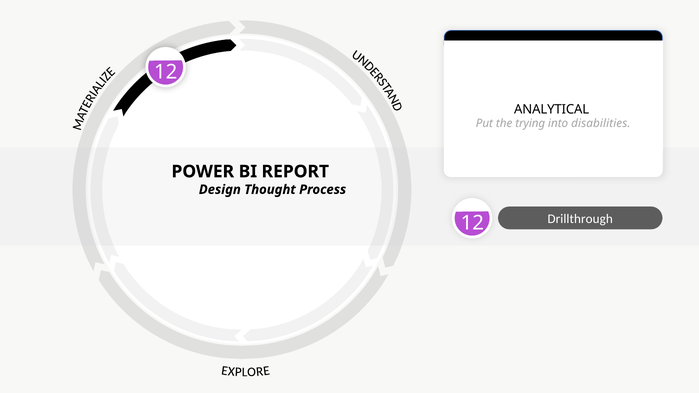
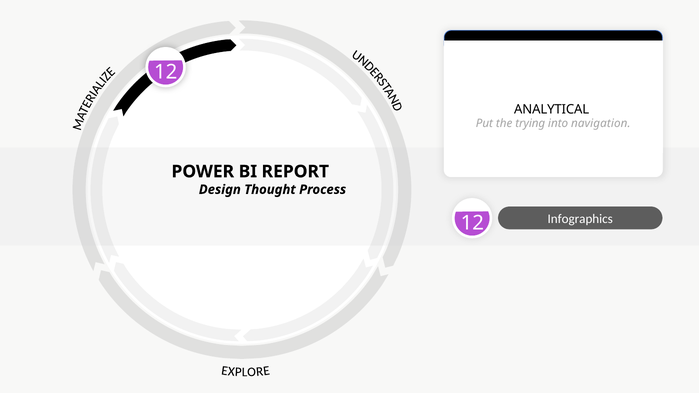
disabilities: disabilities -> navigation
Drillthrough: Drillthrough -> Infographics
